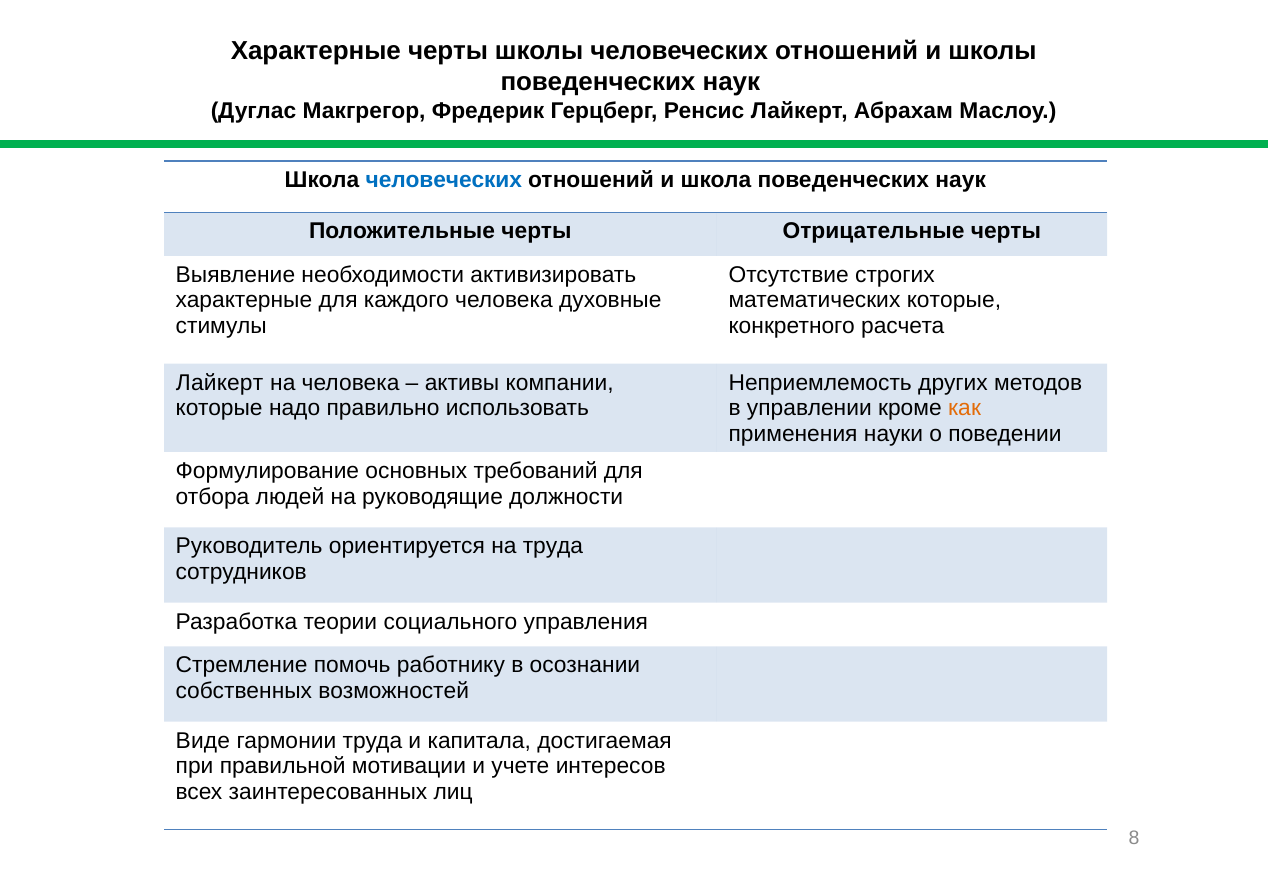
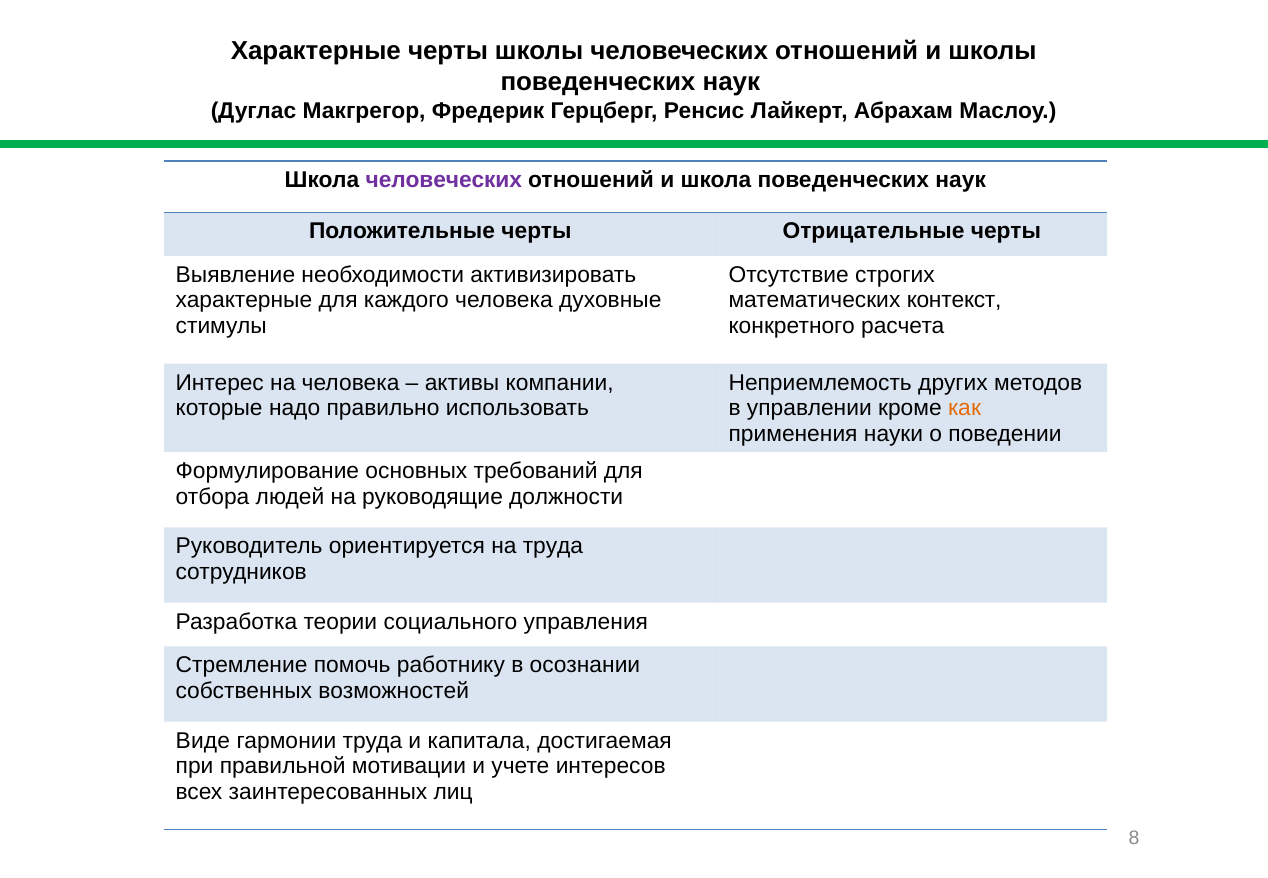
человеческих at (444, 180) colour: blue -> purple
математических которые: которые -> контекст
Лайкерт at (220, 382): Лайкерт -> Интерес
